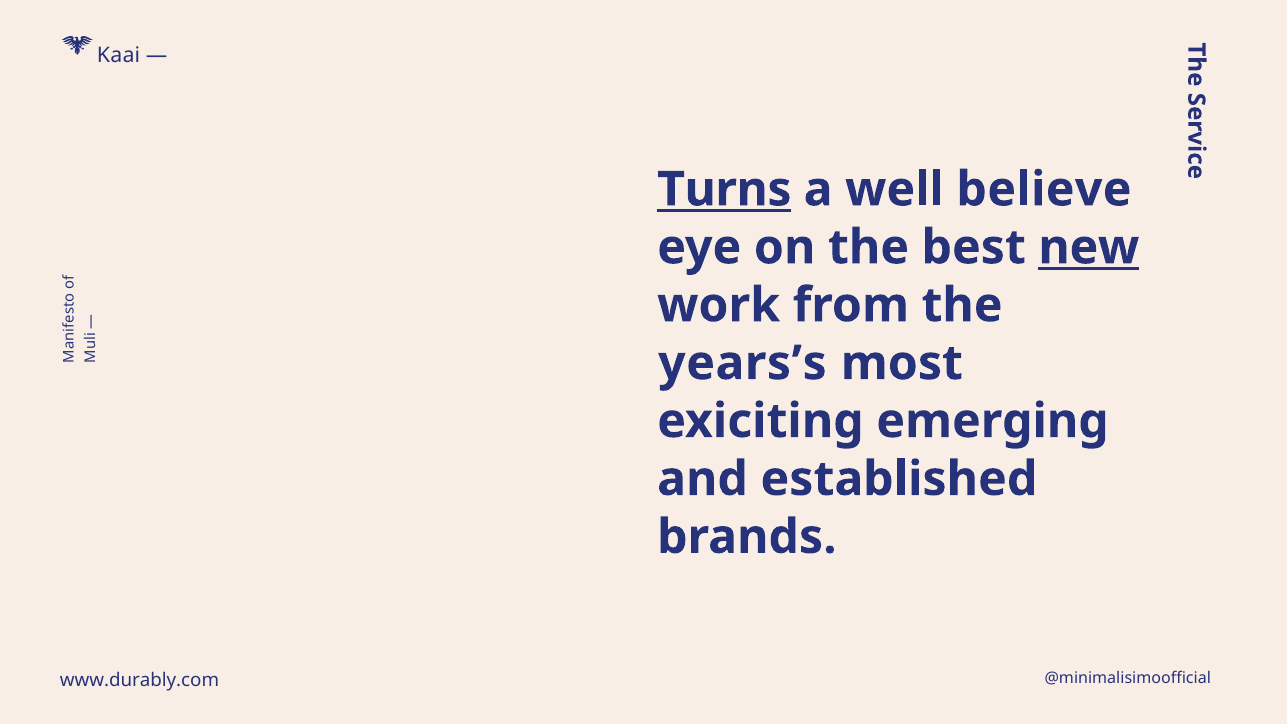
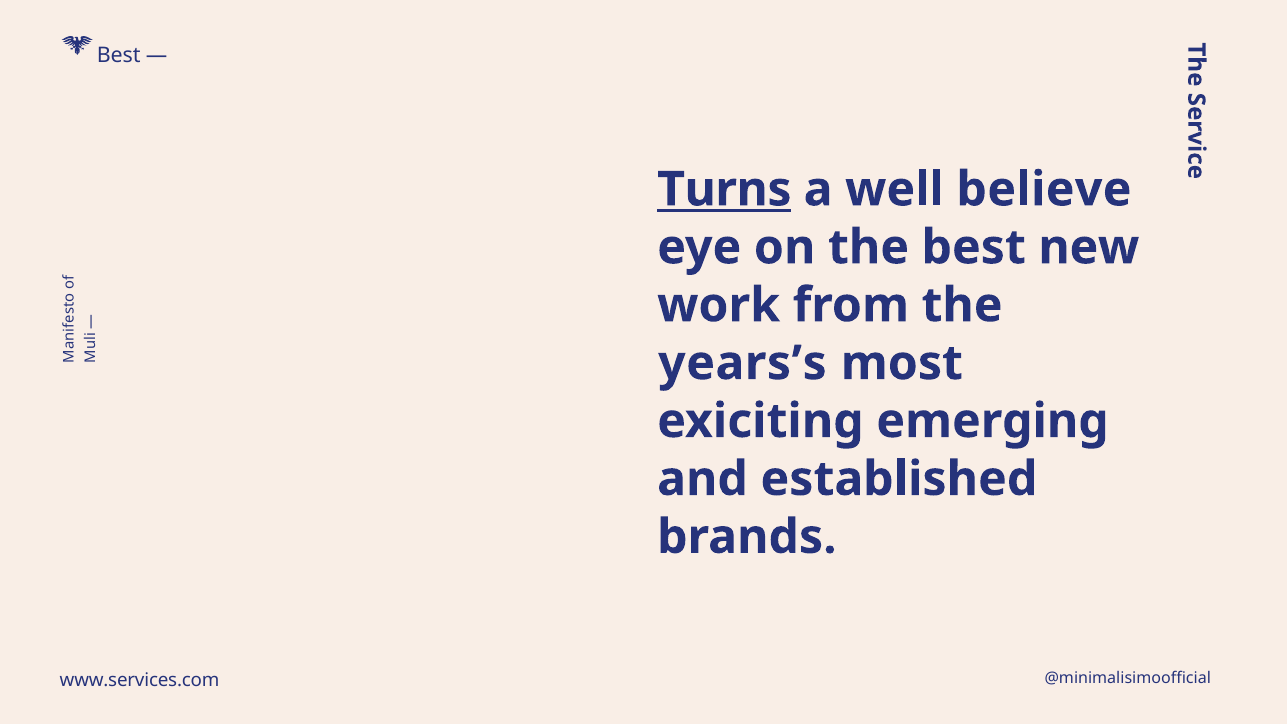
Kaai at (119, 56): Kaai -> Best
new underline: present -> none
www.durably.com: www.durably.com -> www.services.com
